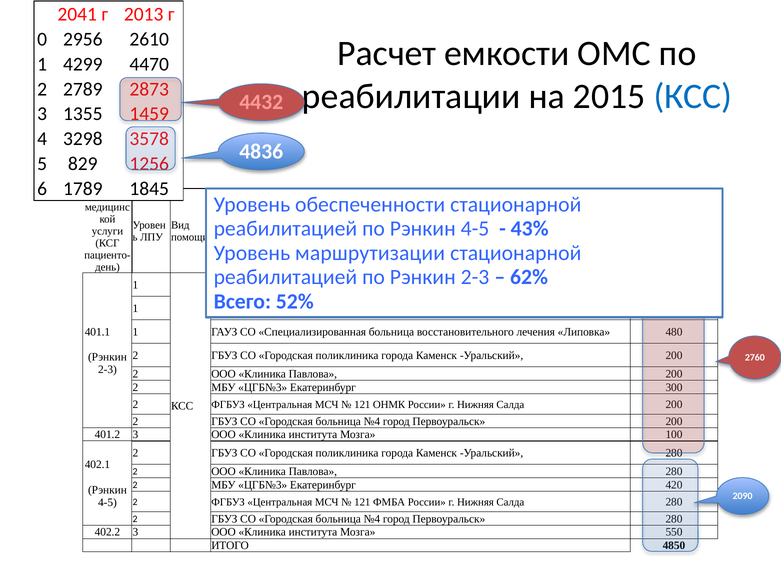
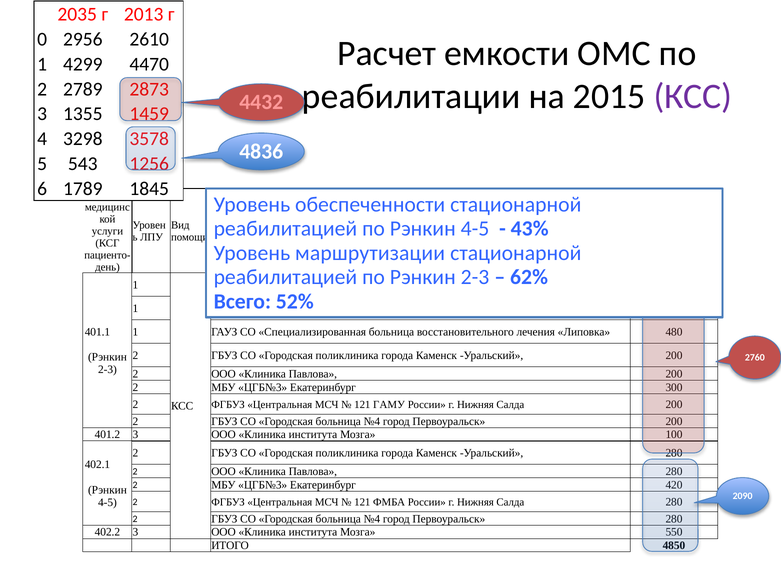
2041: 2041 -> 2035
КСС at (693, 96) colour: blue -> purple
829: 829 -> 543
121 ОНМК: ОНМК -> ГАМУ
